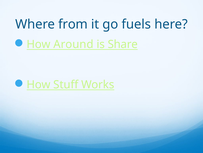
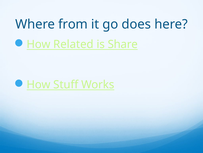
fuels: fuels -> does
Around: Around -> Related
